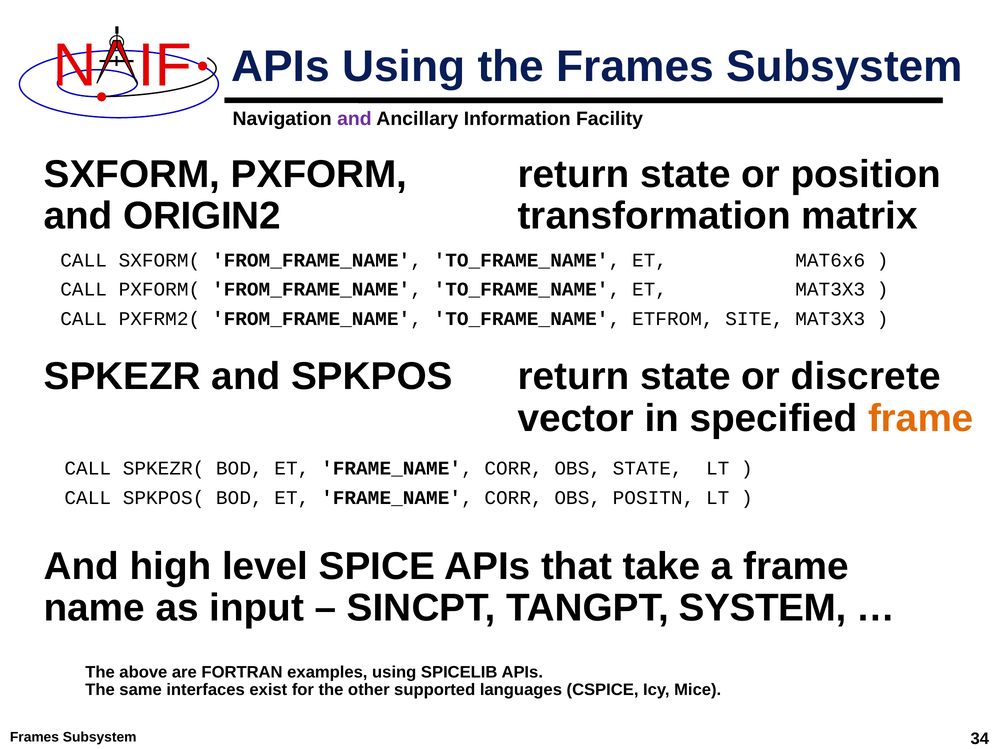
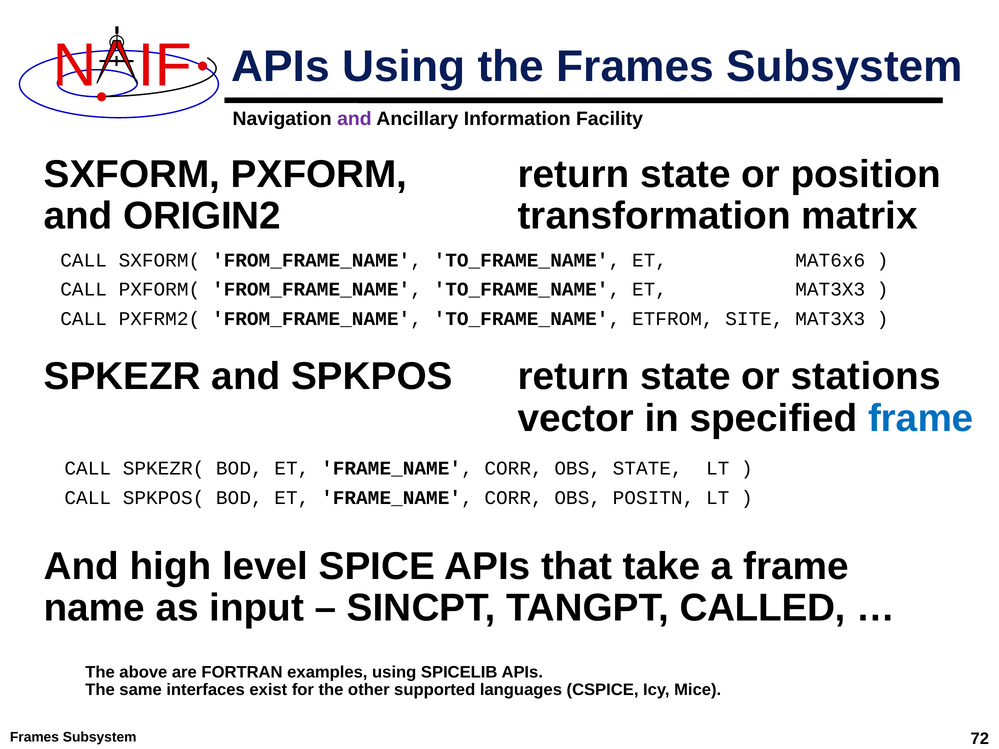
discrete: discrete -> stations
frame at (921, 419) colour: orange -> blue
SYSTEM: SYSTEM -> CALLED
34: 34 -> 72
